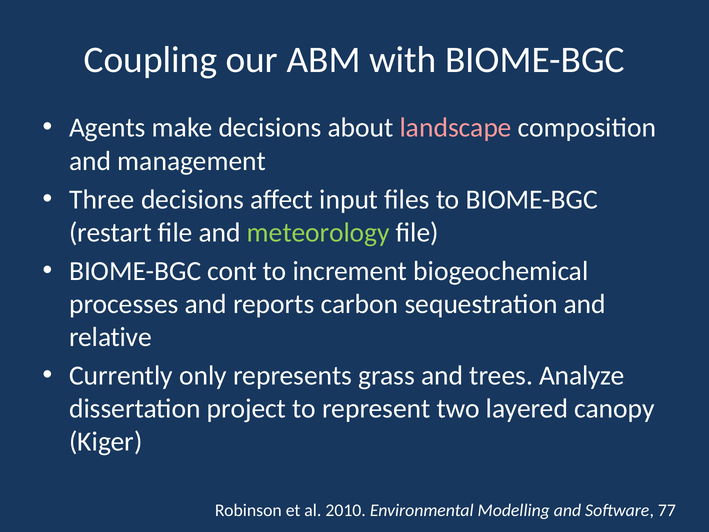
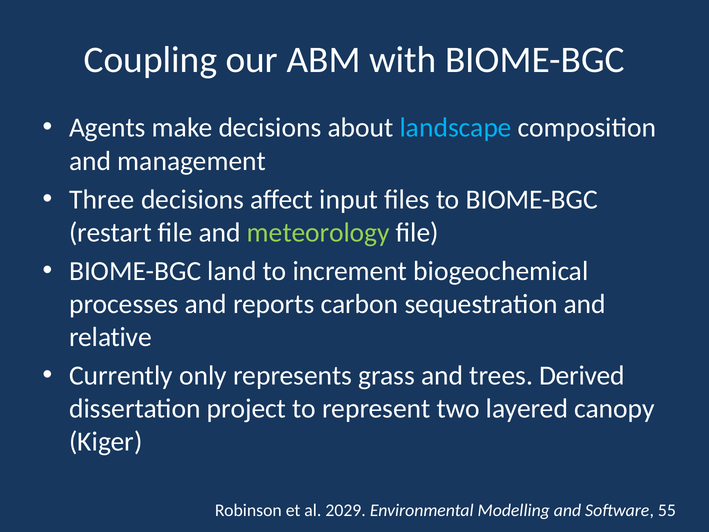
landscape colour: pink -> light blue
cont: cont -> land
Analyze: Analyze -> Derived
2010: 2010 -> 2029
77: 77 -> 55
